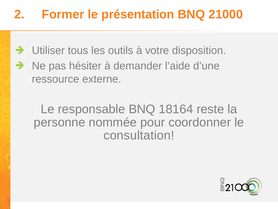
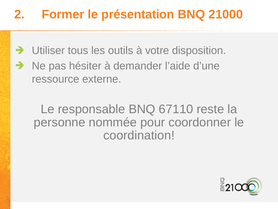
18164: 18164 -> 67110
consultation: consultation -> coordination
